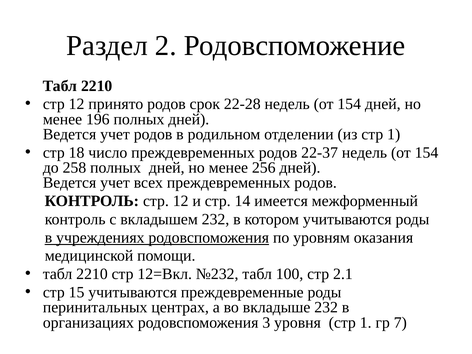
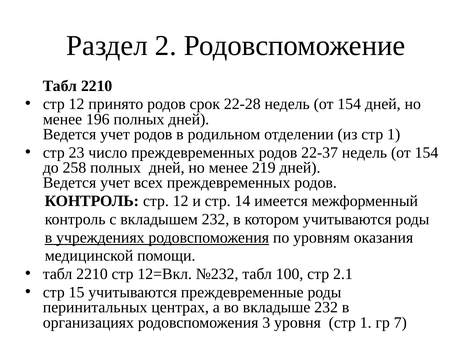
18: 18 -> 23
256: 256 -> 219
